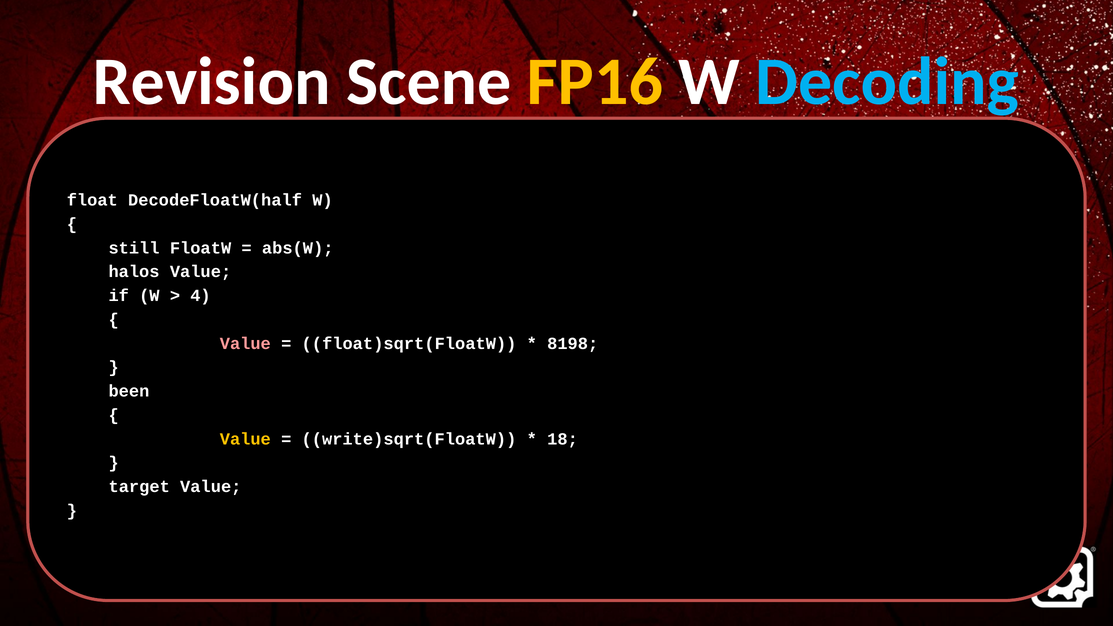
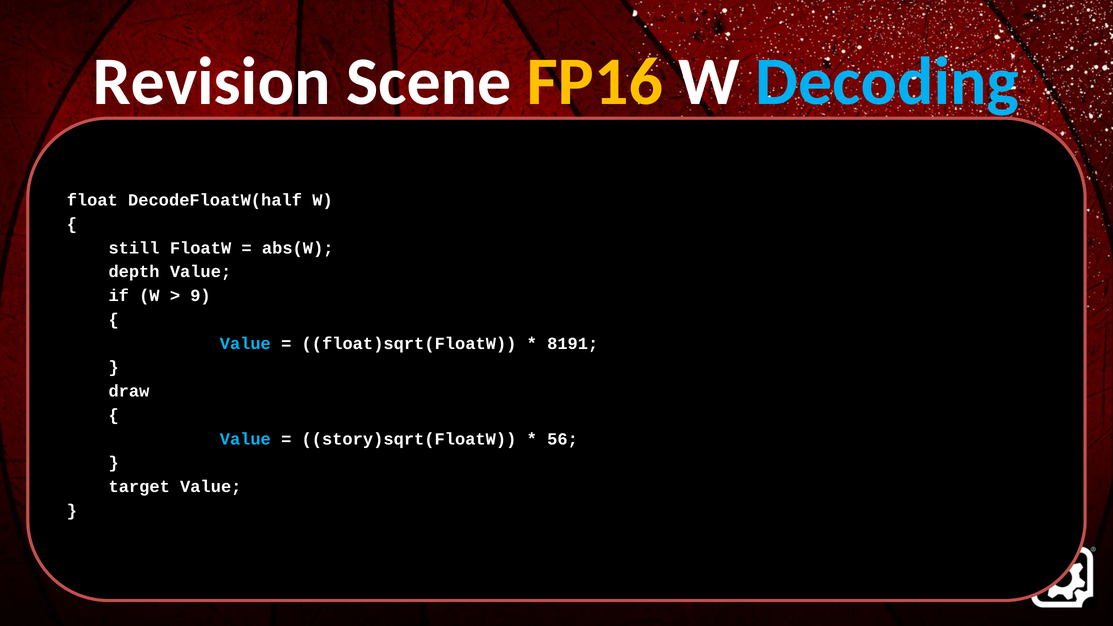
halos: halos -> depth
4: 4 -> 9
Value at (245, 343) colour: pink -> light blue
8198: 8198 -> 8191
been: been -> draw
Value at (245, 439) colour: yellow -> light blue
write)sqrt(FloatW: write)sqrt(FloatW -> story)sqrt(FloatW
18: 18 -> 56
